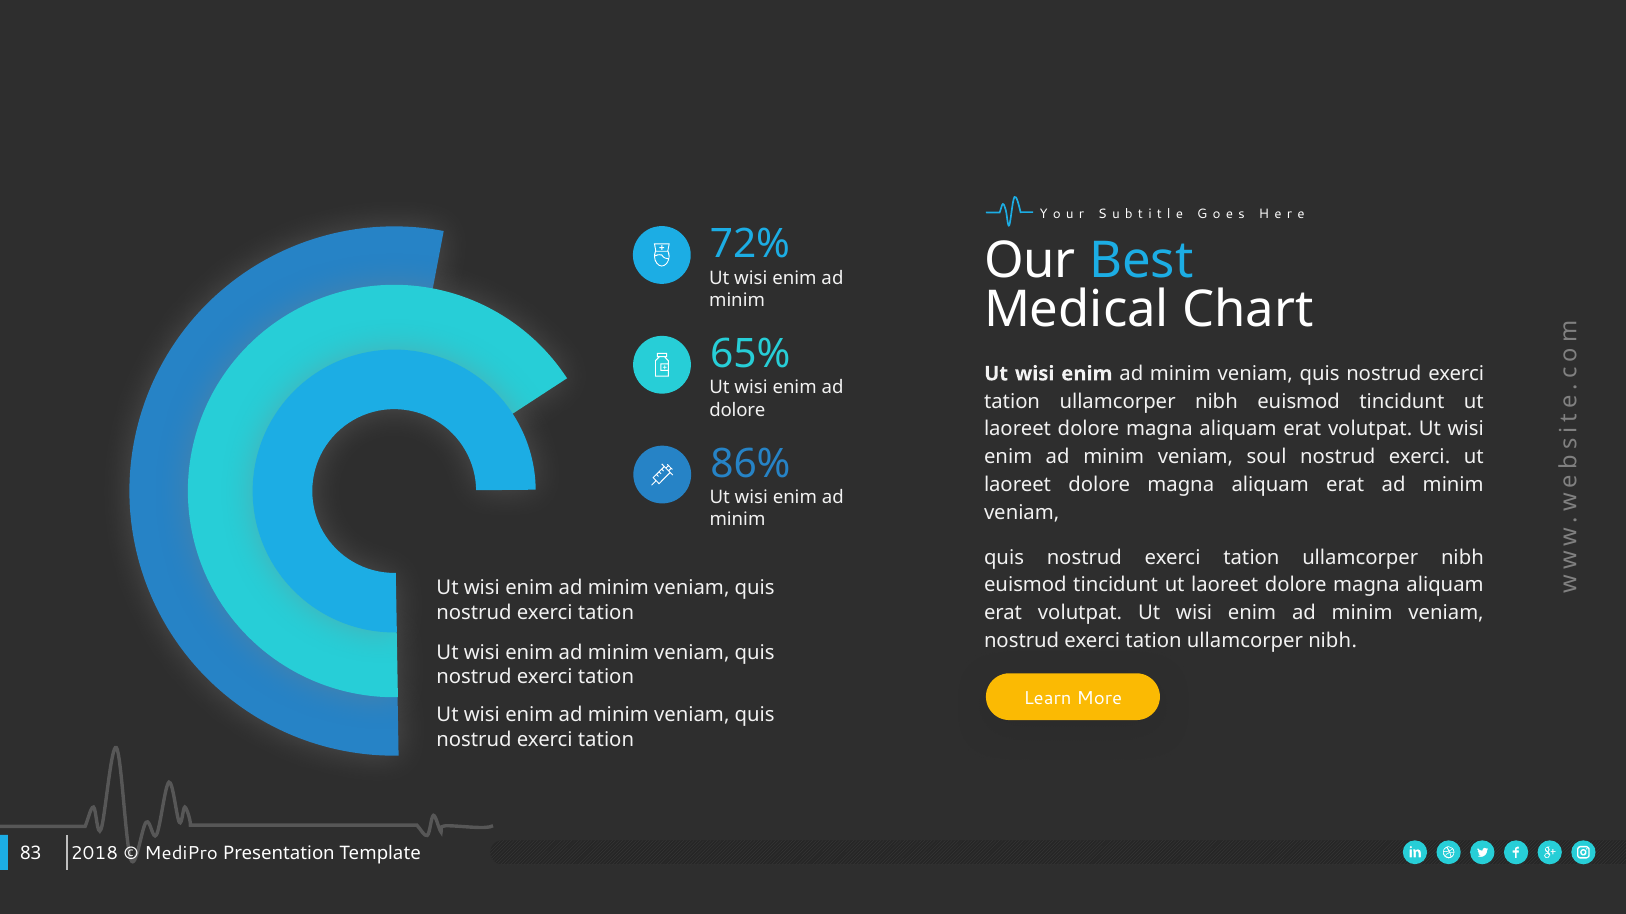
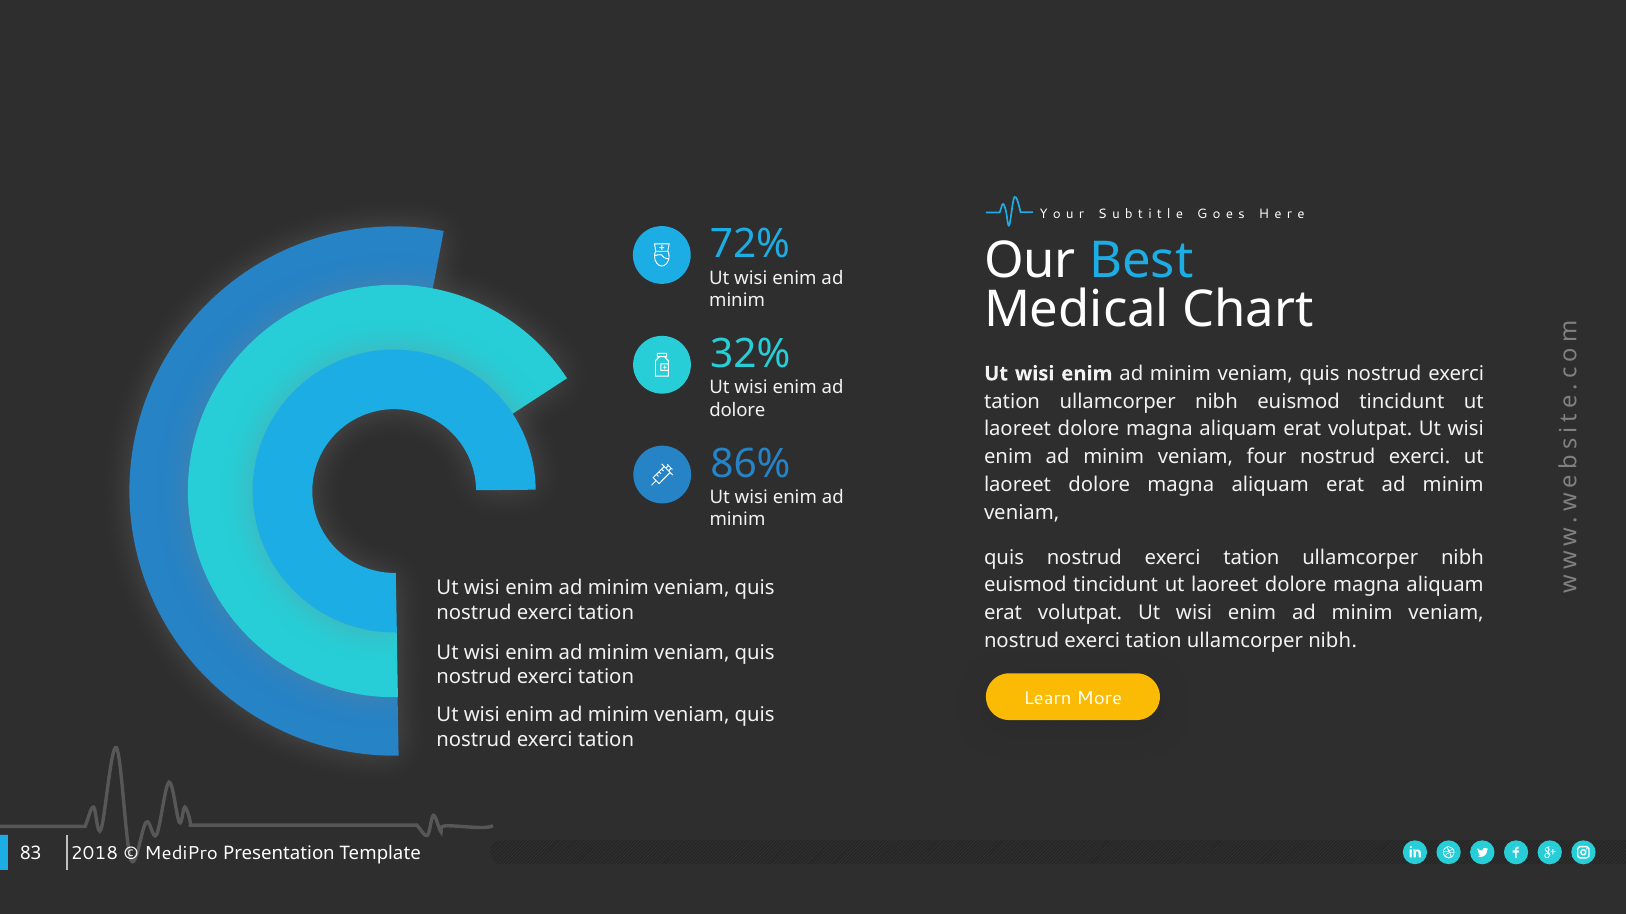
65%: 65% -> 32%
soul: soul -> four
